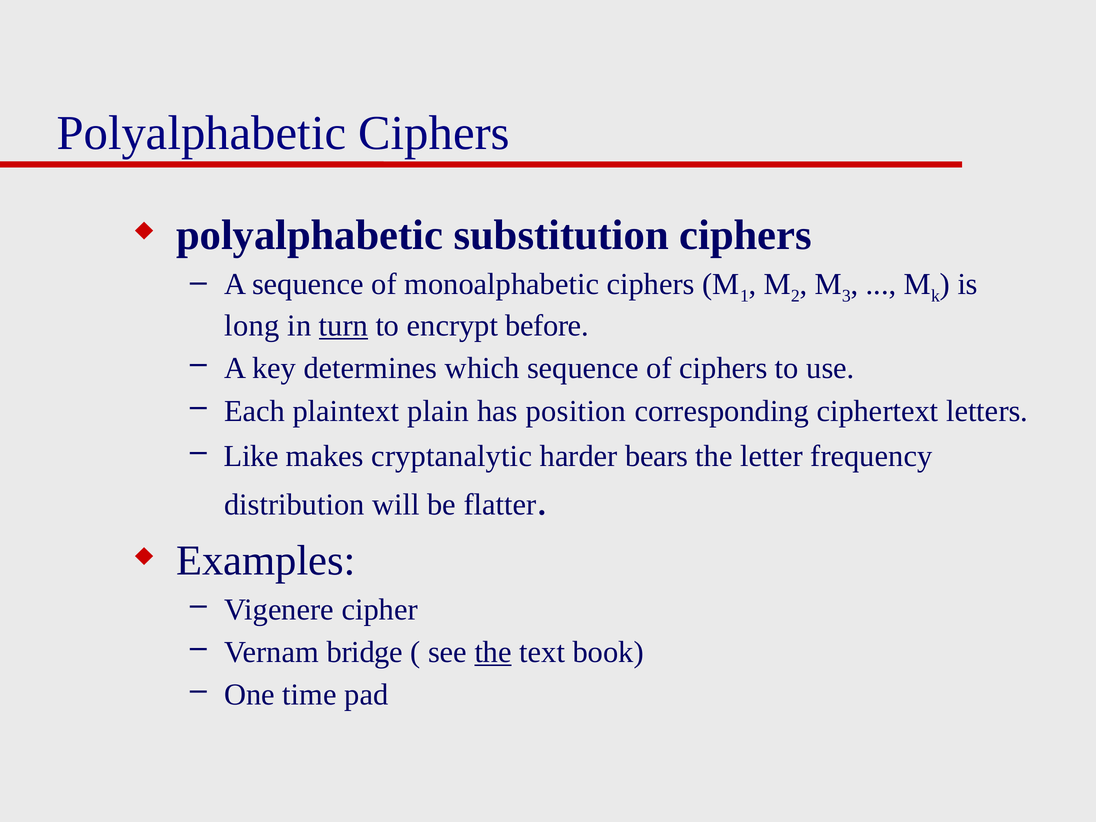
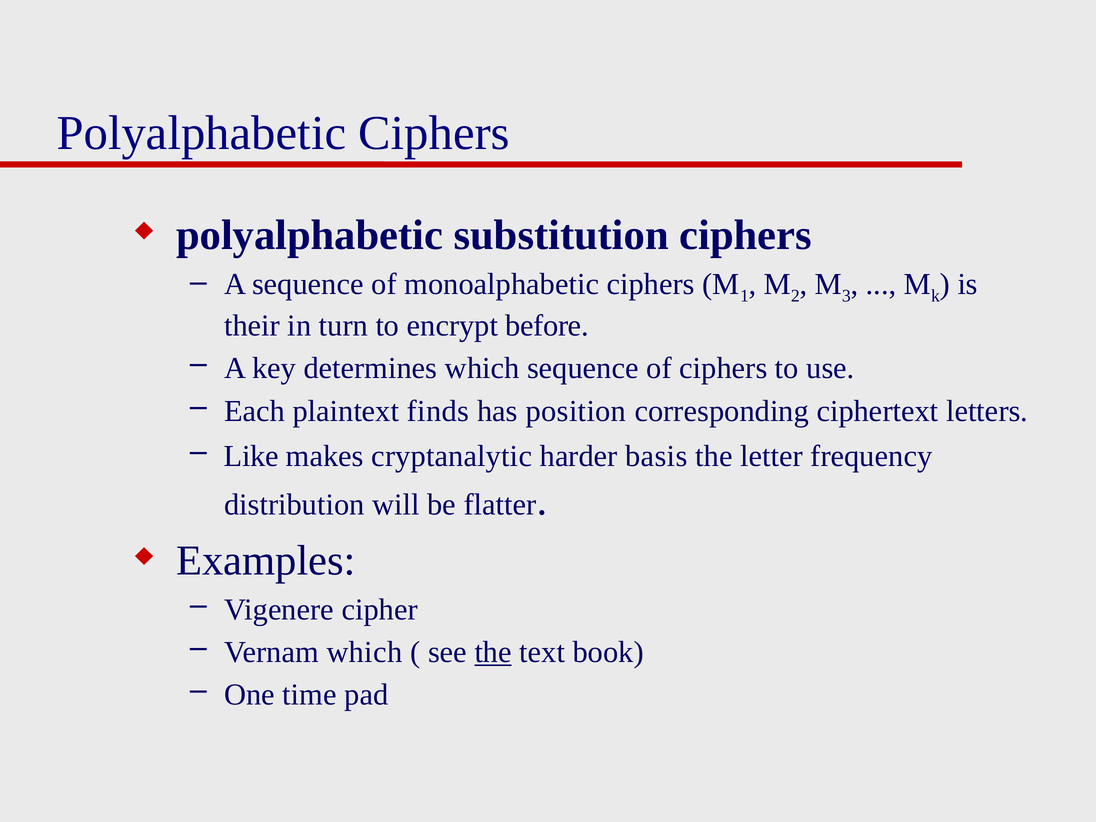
long: long -> their
turn underline: present -> none
plain: plain -> finds
bears: bears -> basis
Vernam bridge: bridge -> which
